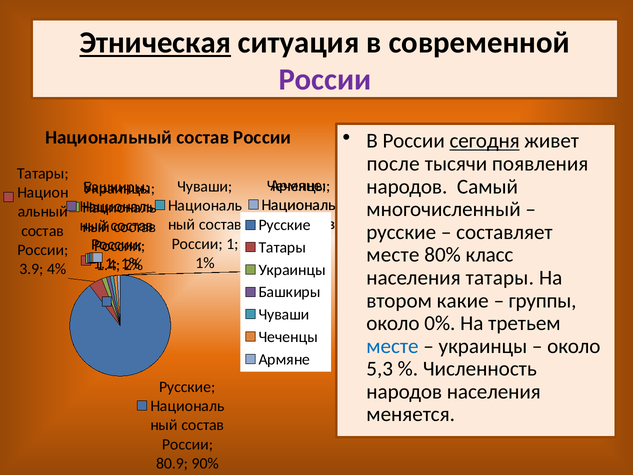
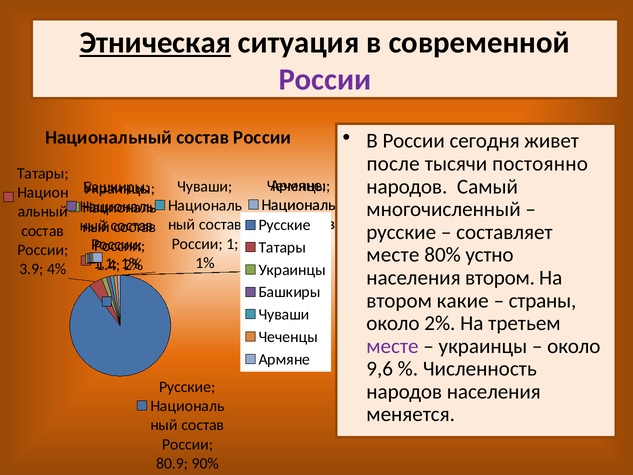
сегодня underline: present -> none
появления: появления -> постоянно
класс: класс -> устно
населения татары: татары -> втором
группы: группы -> страны
около 0%: 0% -> 2%
месте at (392, 346) colour: blue -> purple
5,3: 5,3 -> 9,6
